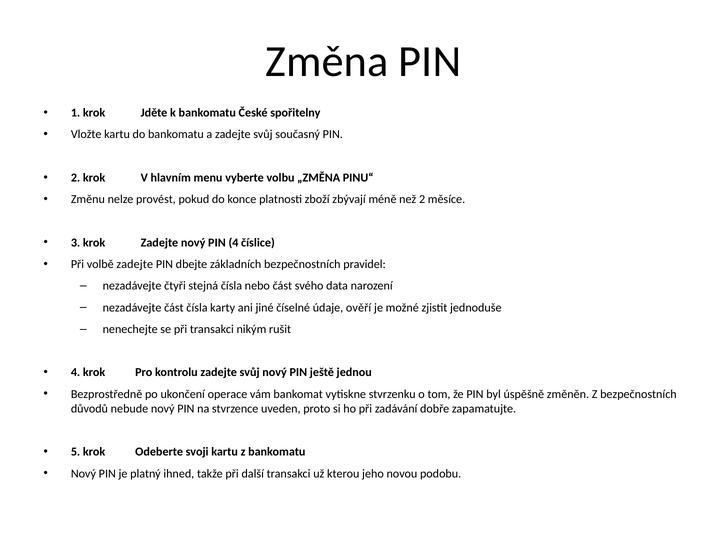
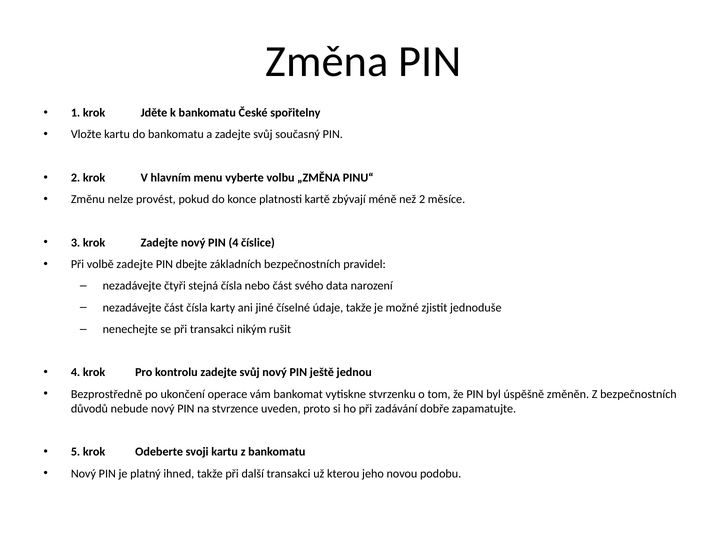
zboží: zboží -> kartě
údaje ověří: ověří -> takže
